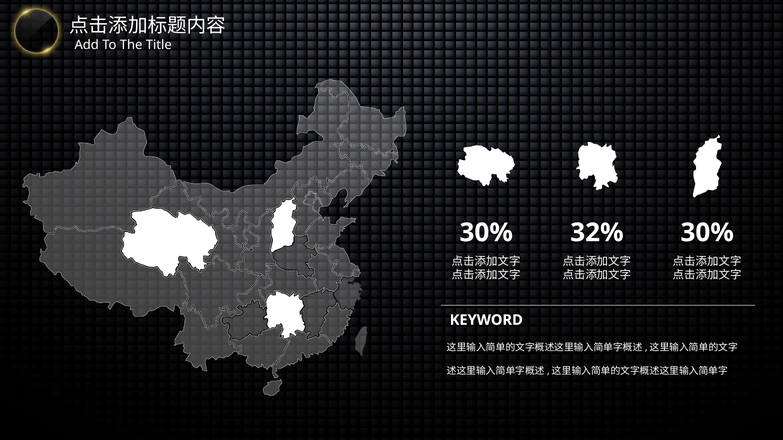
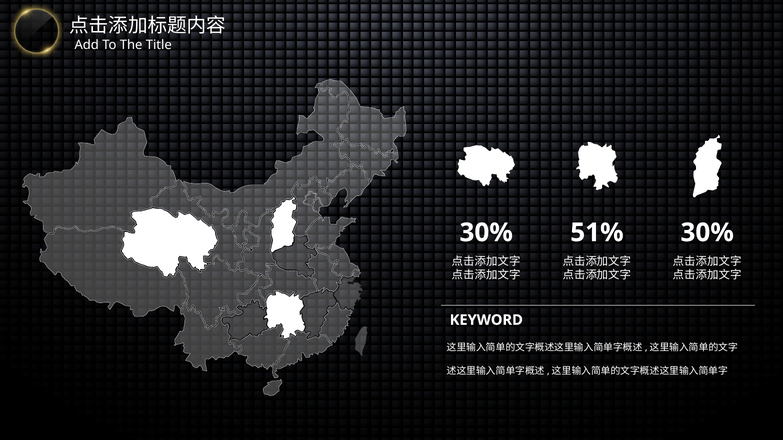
32%: 32% -> 51%
